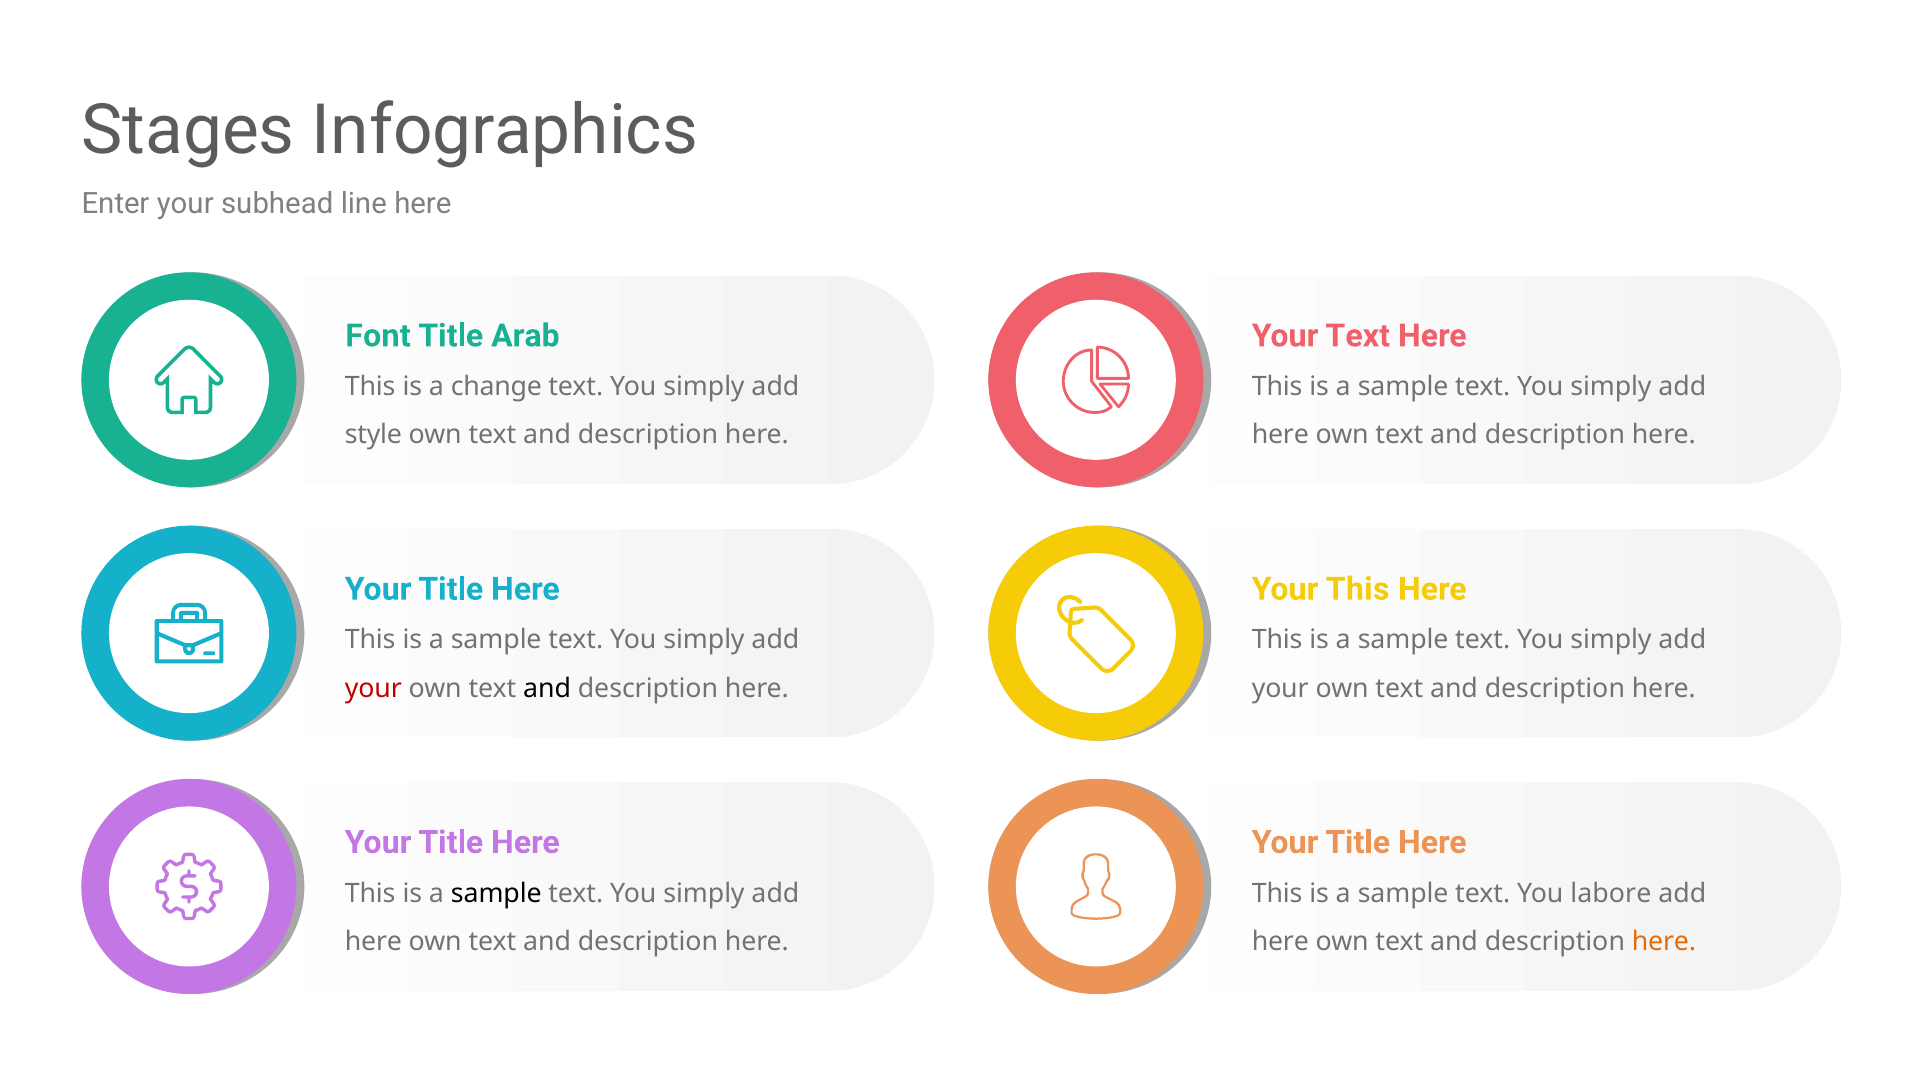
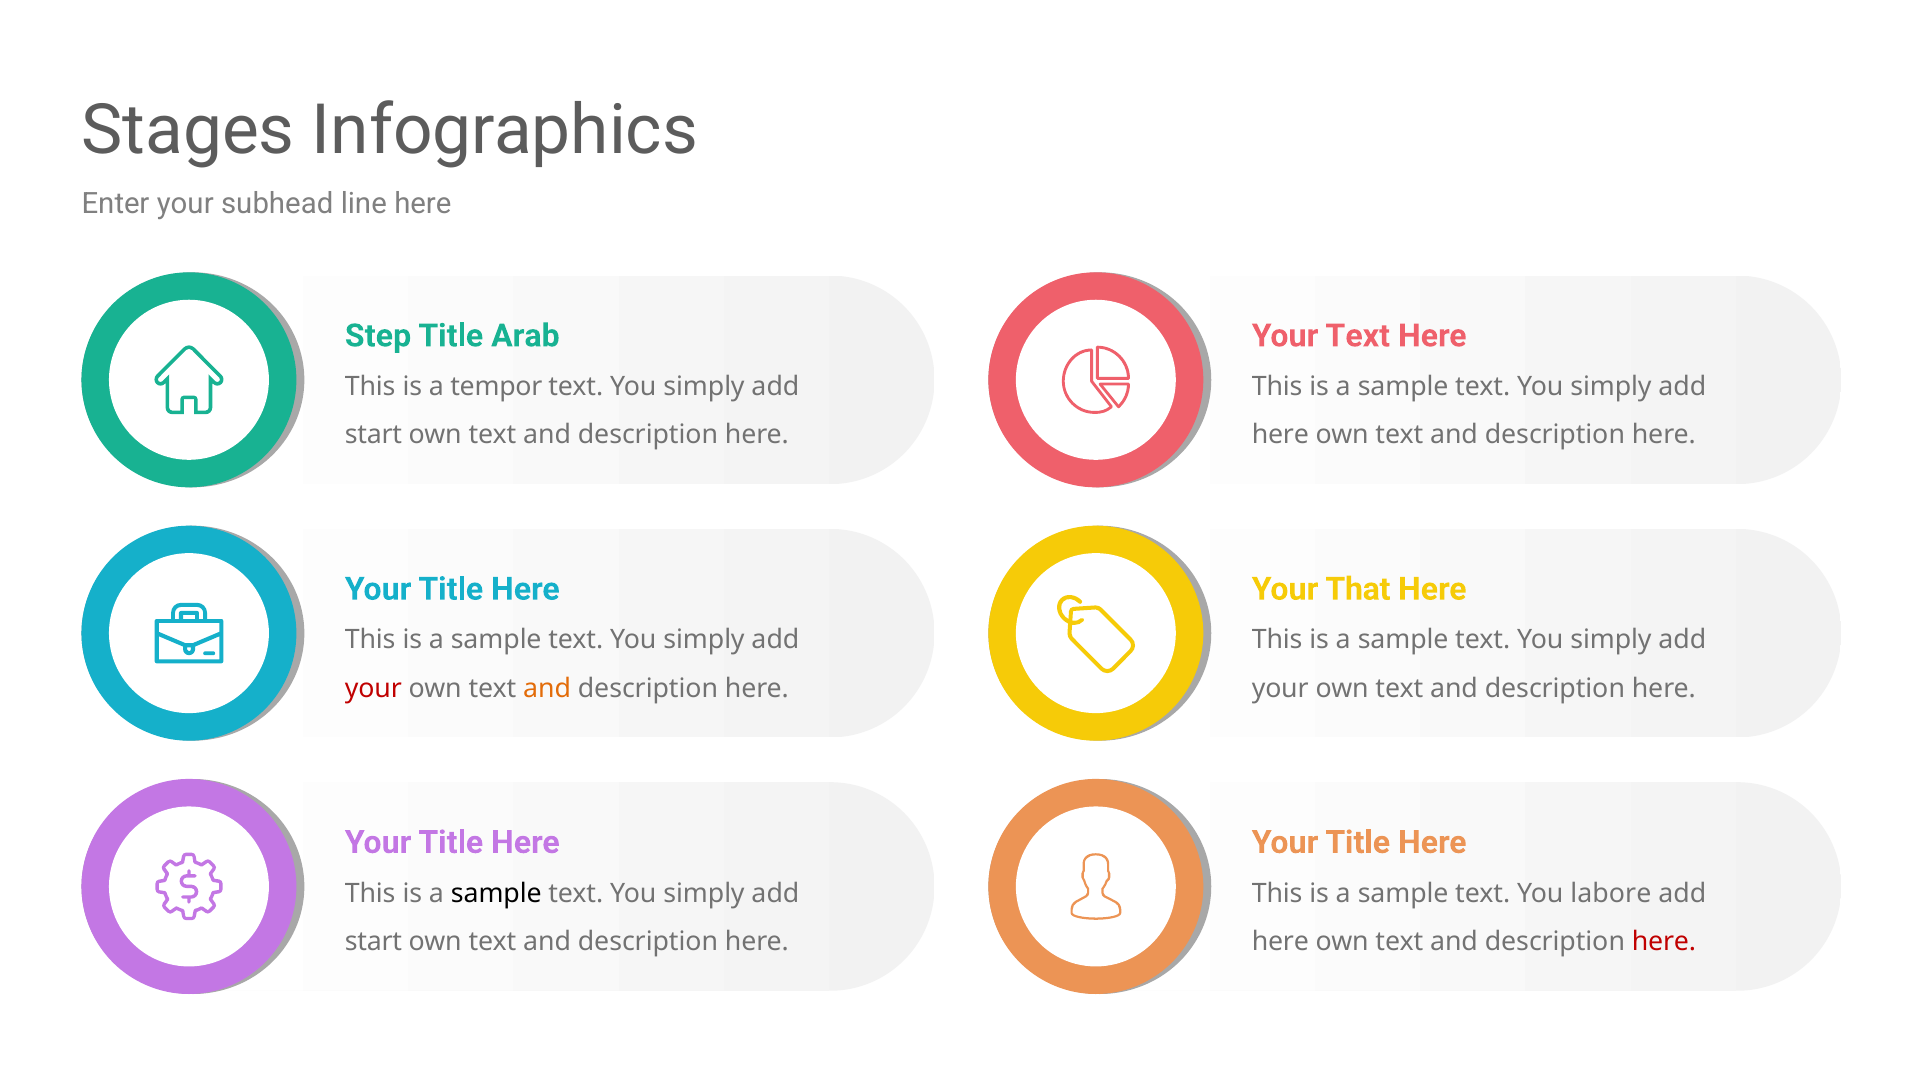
Font: Font -> Step
change: change -> tempor
style at (373, 435): style -> start
Your This: This -> That
and at (547, 688) colour: black -> orange
here at (373, 941): here -> start
here at (1664, 941) colour: orange -> red
